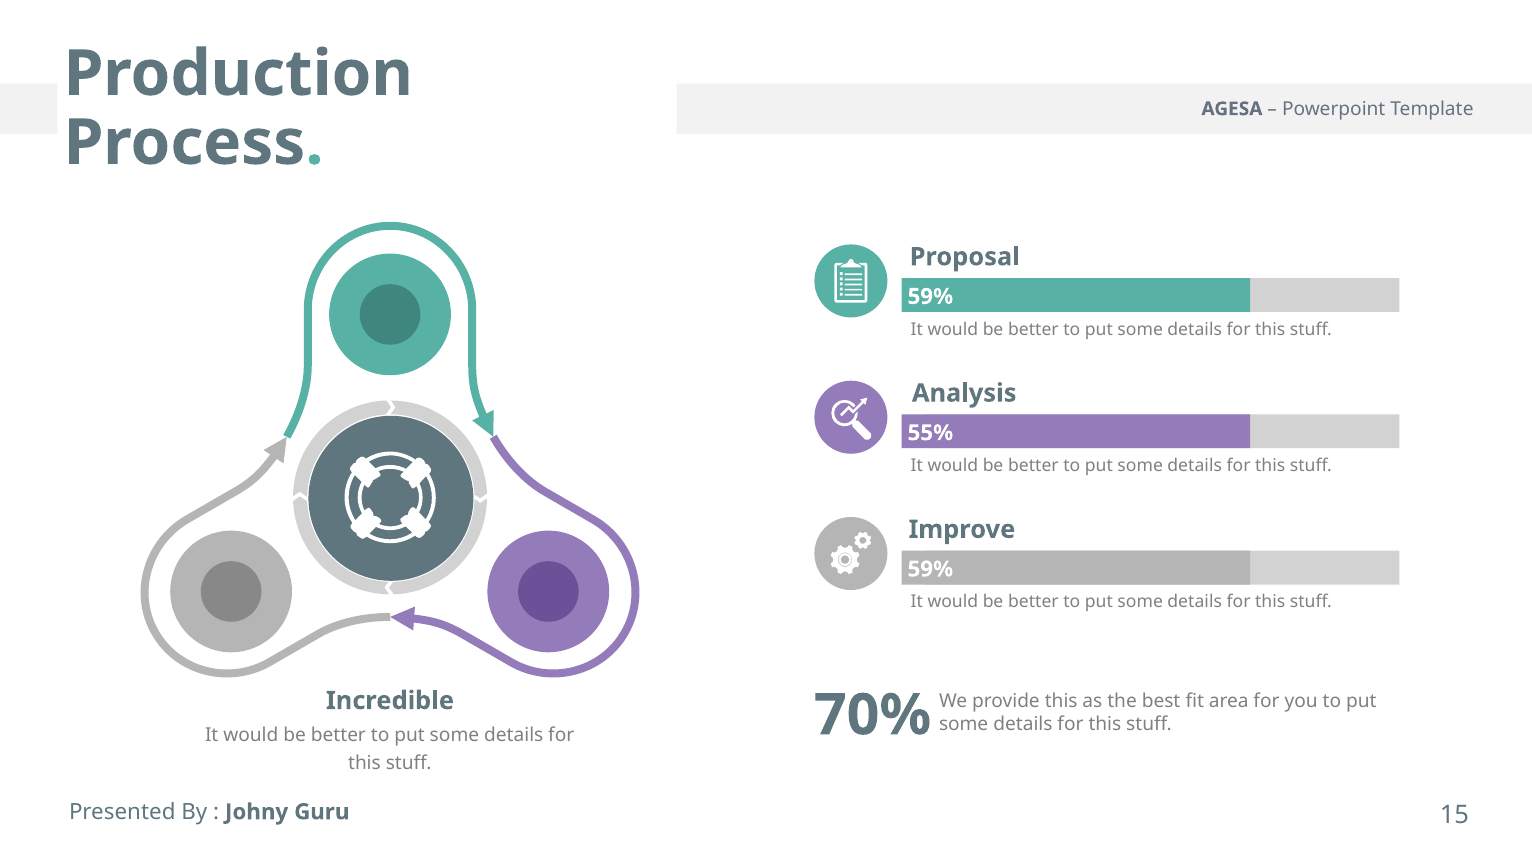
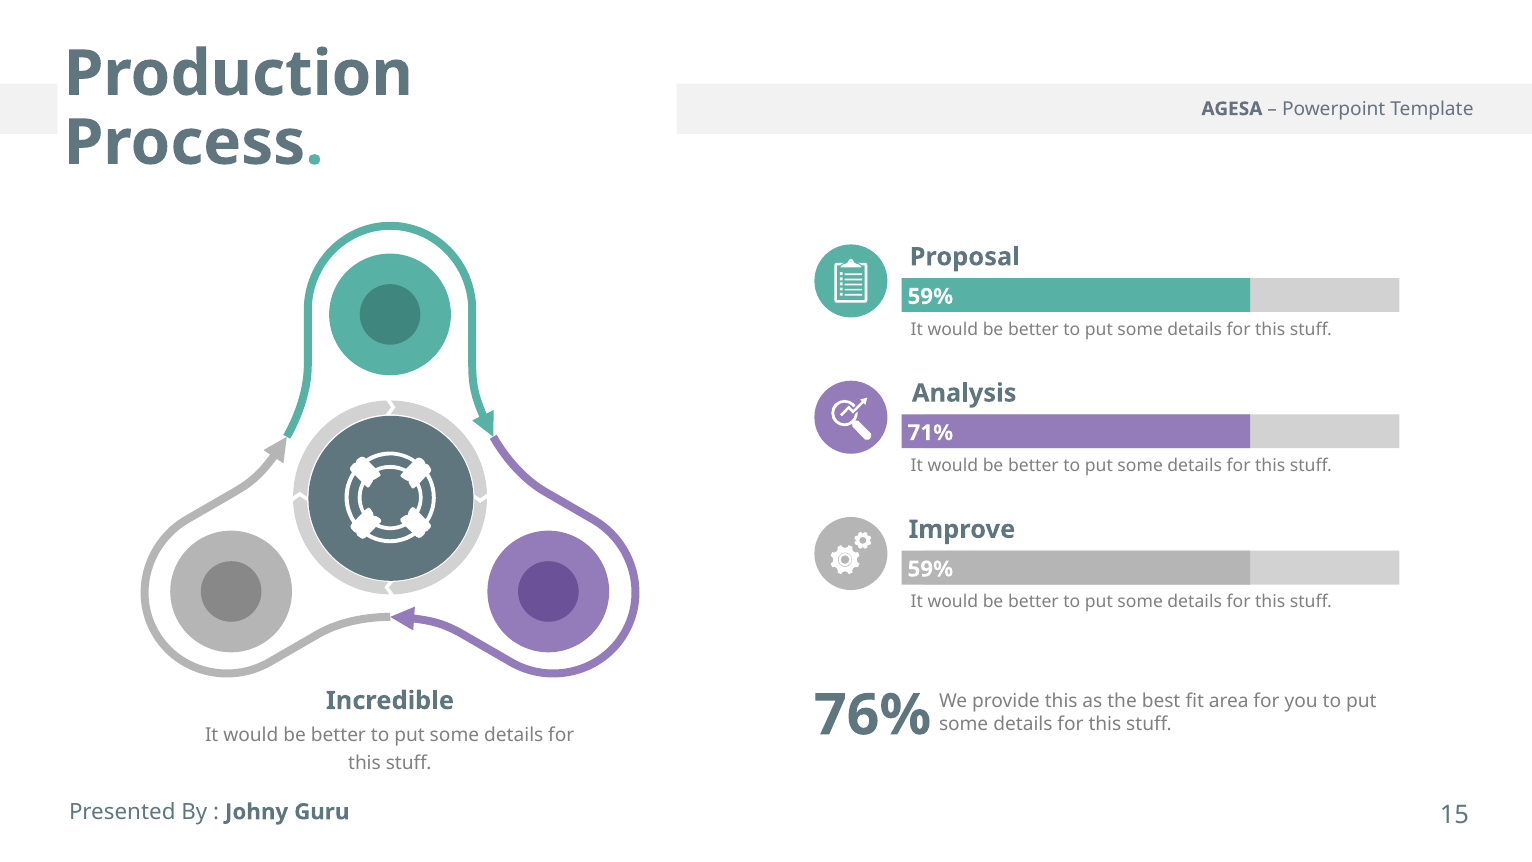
55%: 55% -> 71%
70%: 70% -> 76%
